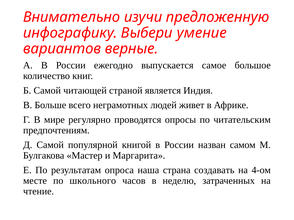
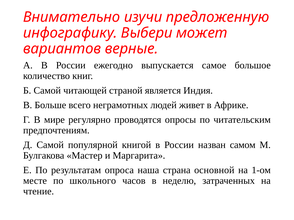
умение: умение -> может
создавать: создавать -> основной
4-ом: 4-ом -> 1-ом
